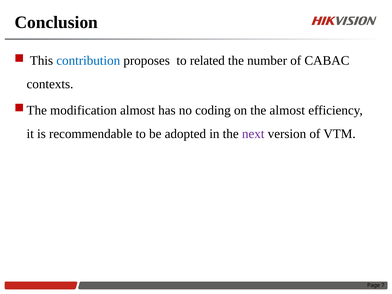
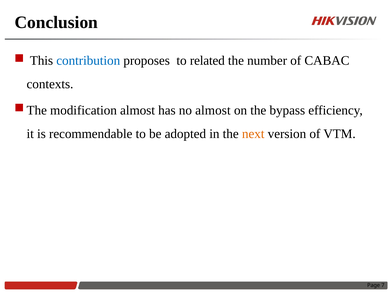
no coding: coding -> almost
the almost: almost -> bypass
next colour: purple -> orange
